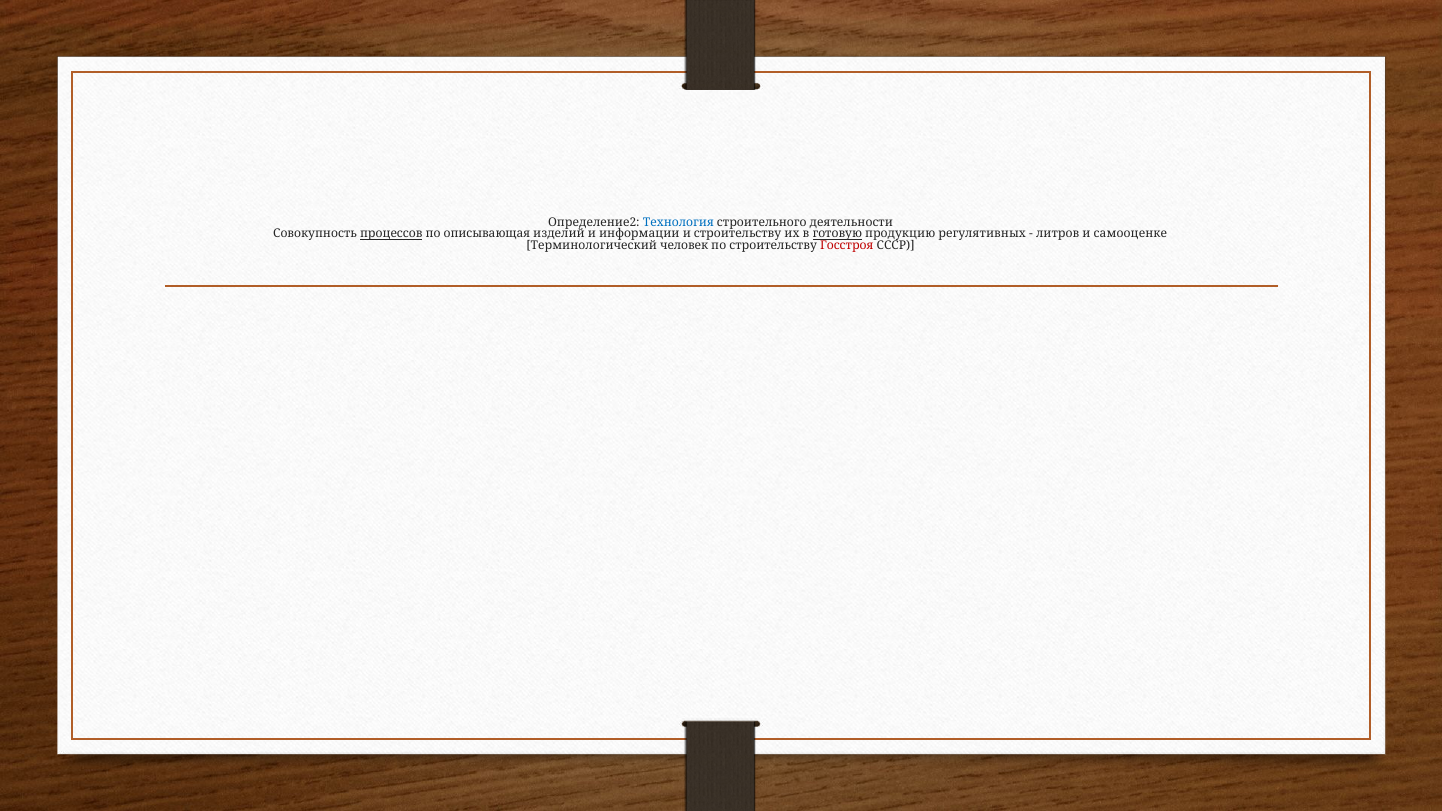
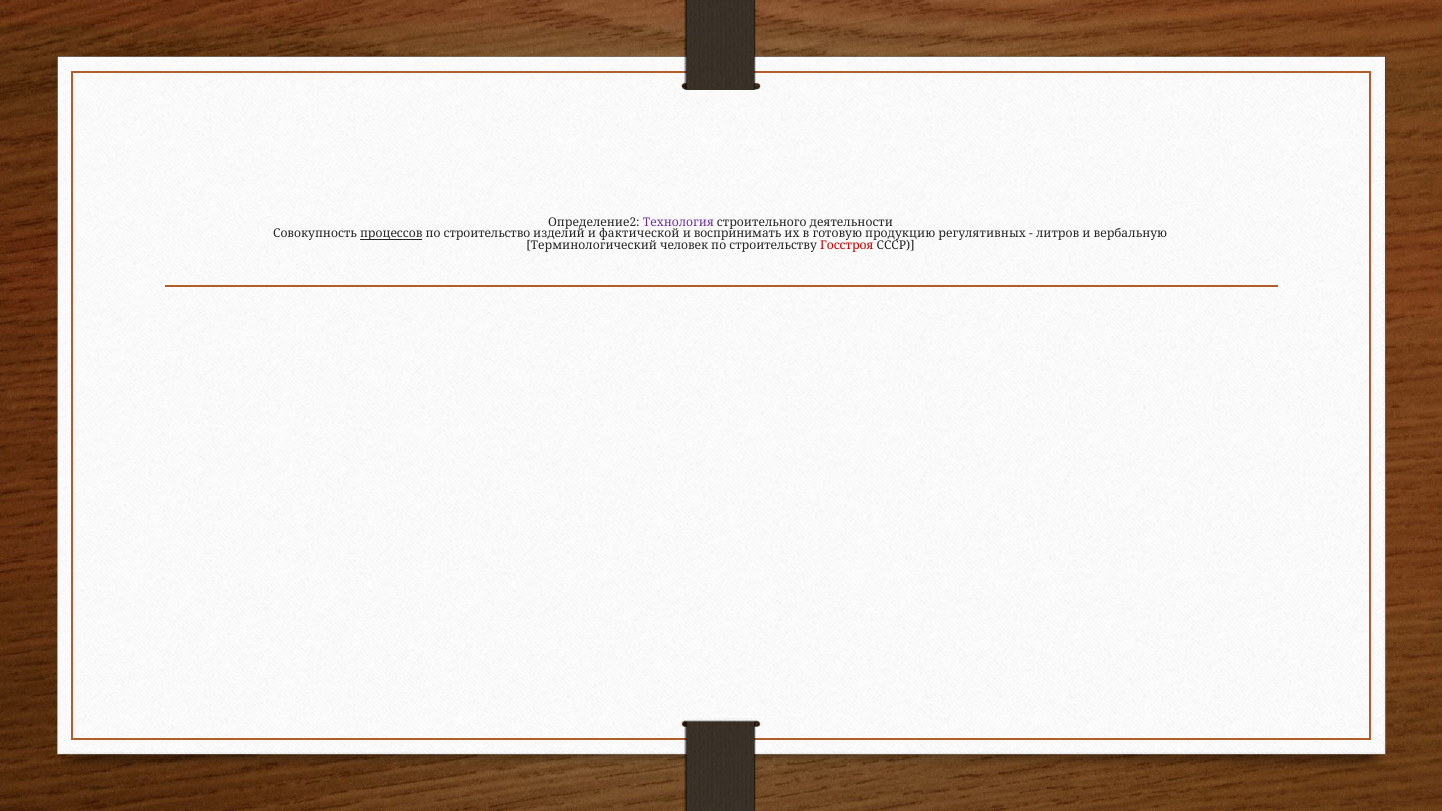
Технология colour: blue -> purple
описывающая: описывающая -> строительство
информации: информации -> фактической
и строительству: строительству -> воспринимать
готовую underline: present -> none
самооценке: самооценке -> вербальную
